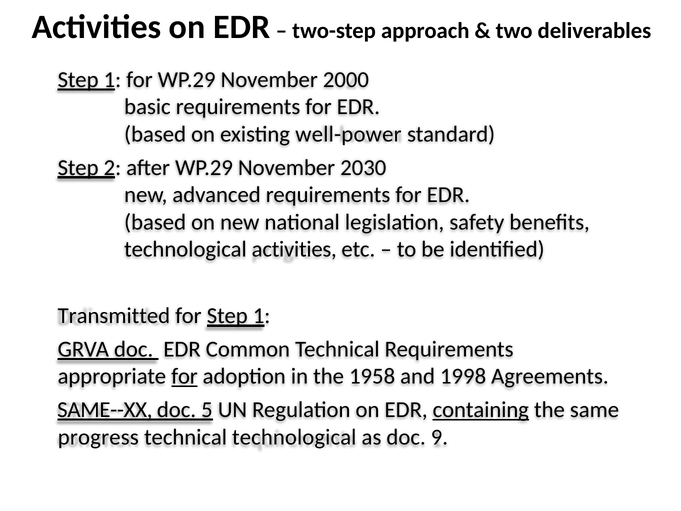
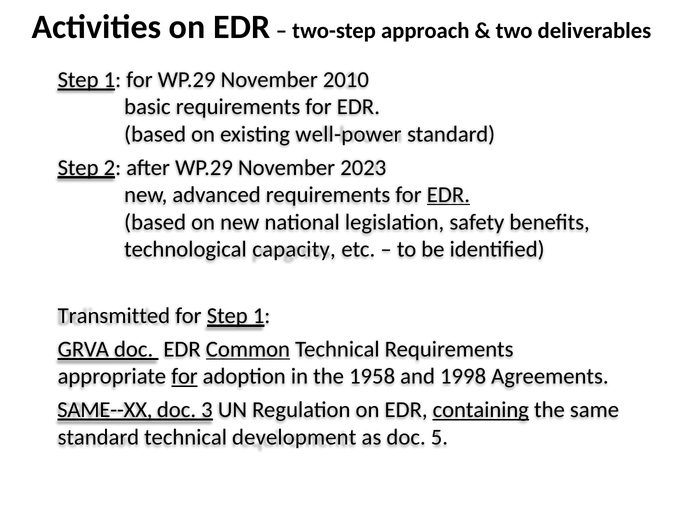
2000: 2000 -> 2010
2030: 2030 -> 2023
EDR at (448, 195) underline: none -> present
technological activities: activities -> capacity
Common underline: none -> present
5: 5 -> 3
progress at (98, 437): progress -> standard
technical technological: technological -> development
9: 9 -> 5
